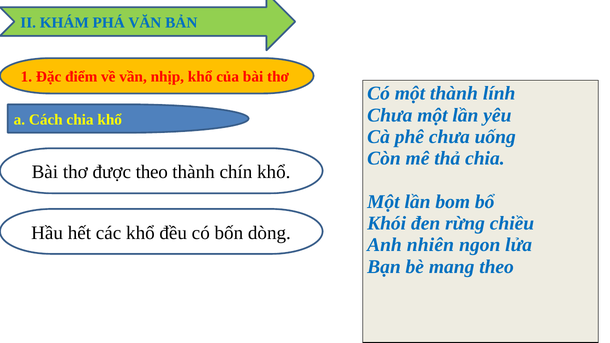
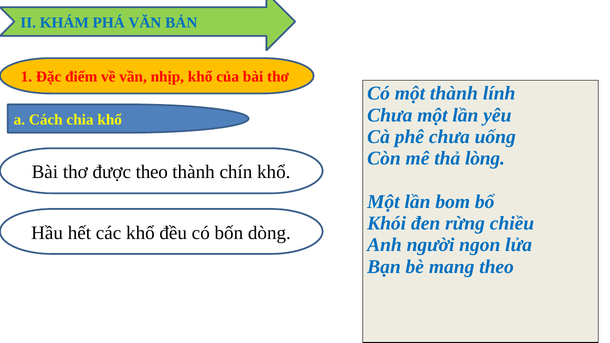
thả chia: chia -> lòng
nhiên: nhiên -> người
